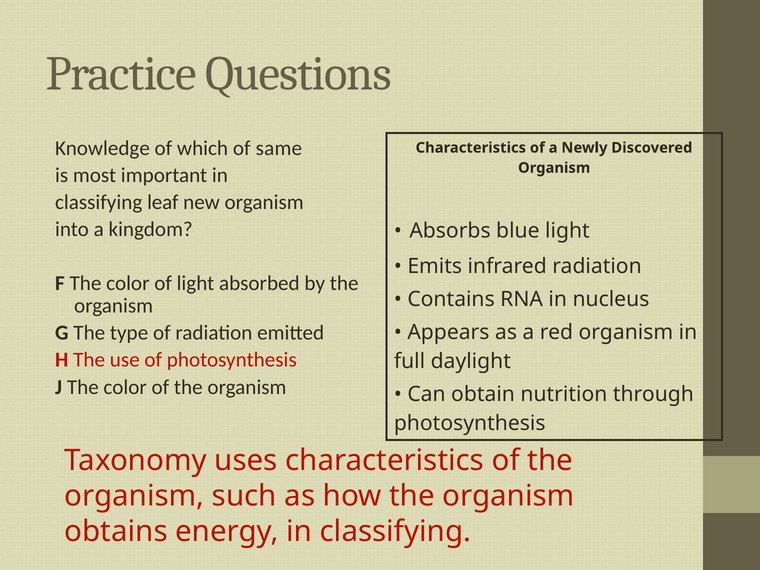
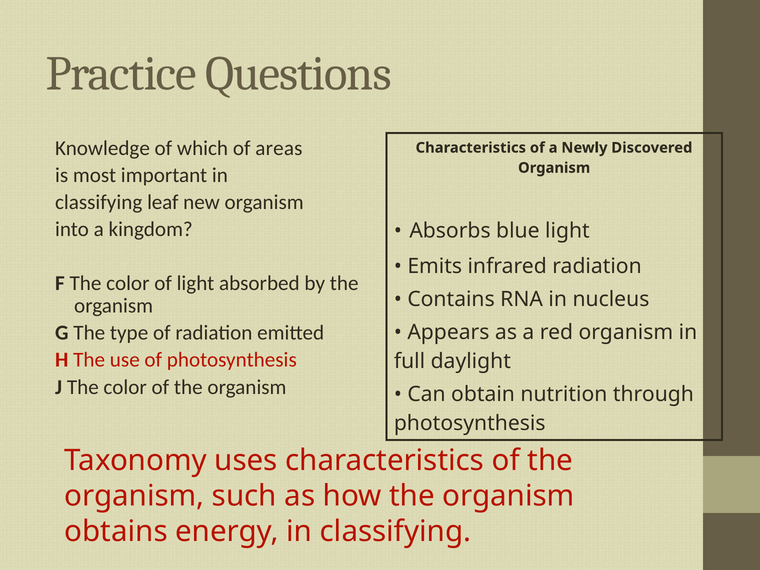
same: same -> areas
